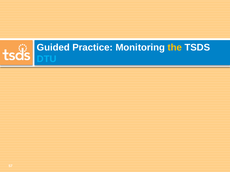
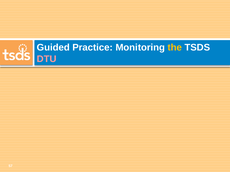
DTU colour: light blue -> pink
